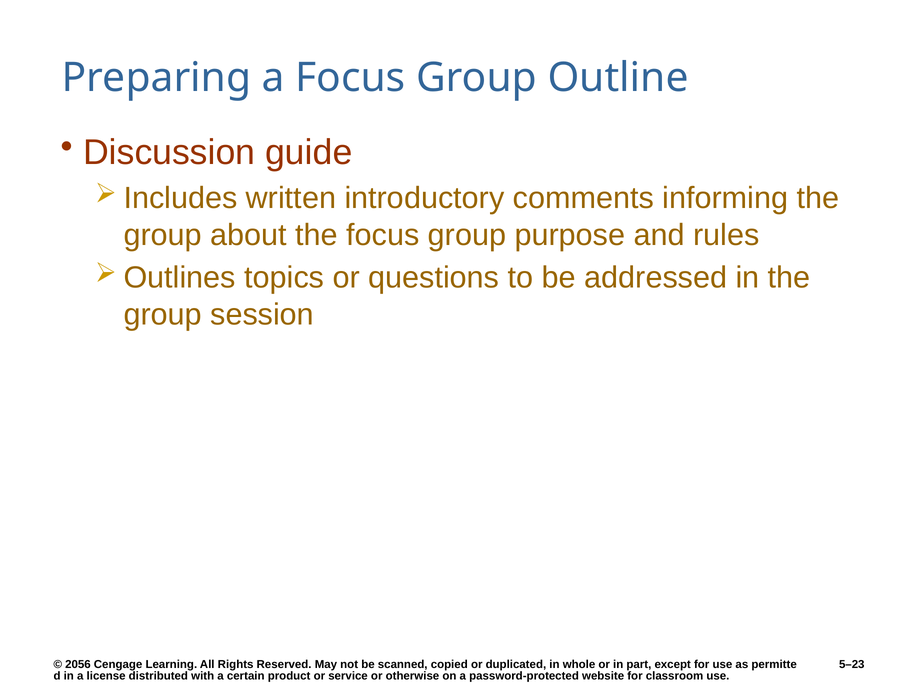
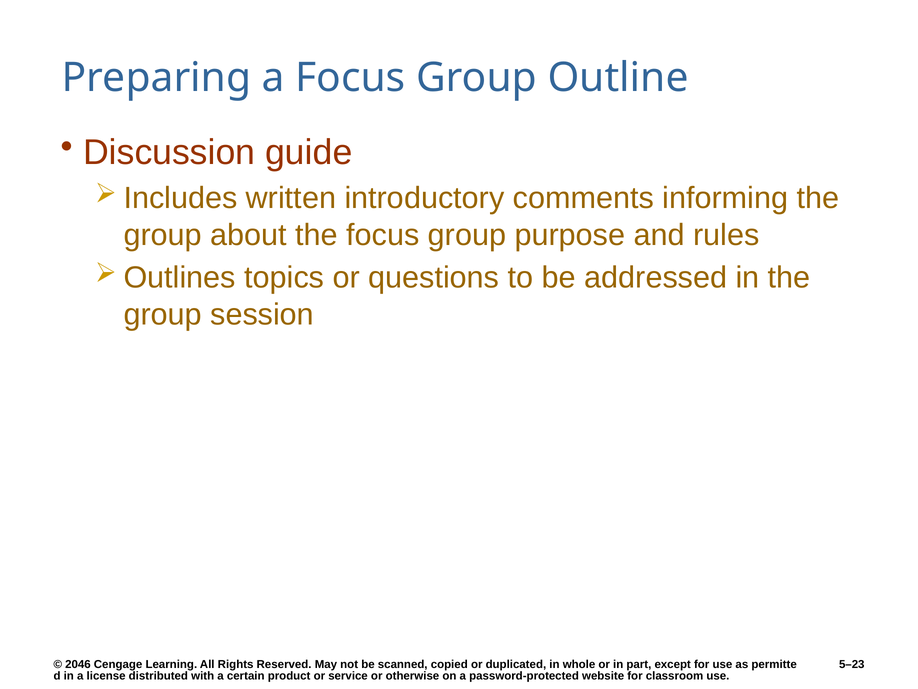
2056: 2056 -> 2046
